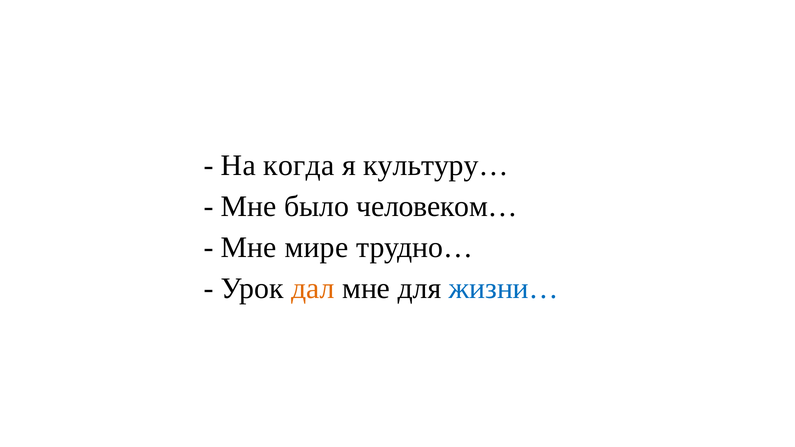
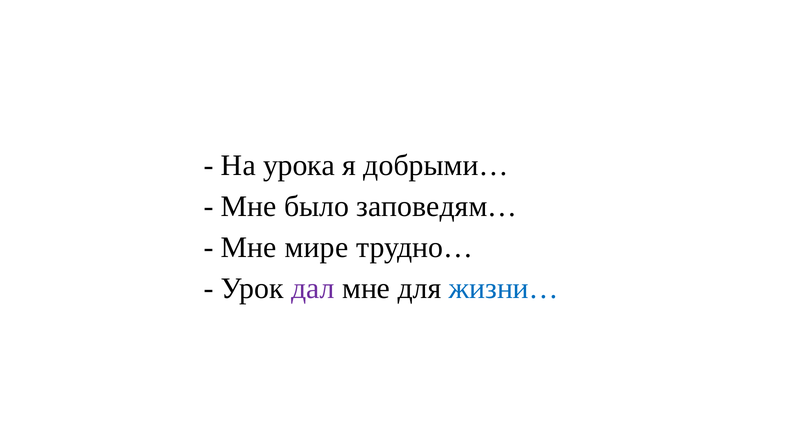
когда: когда -> урока
культуру…: культуру… -> добрыми…
человеком…: человеком… -> заповедям…
дал colour: orange -> purple
